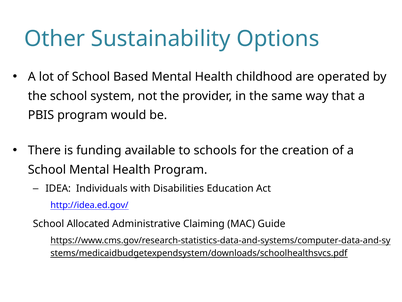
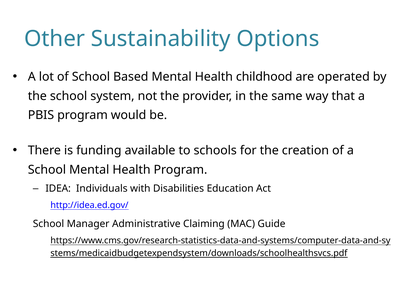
Allocated: Allocated -> Manager
